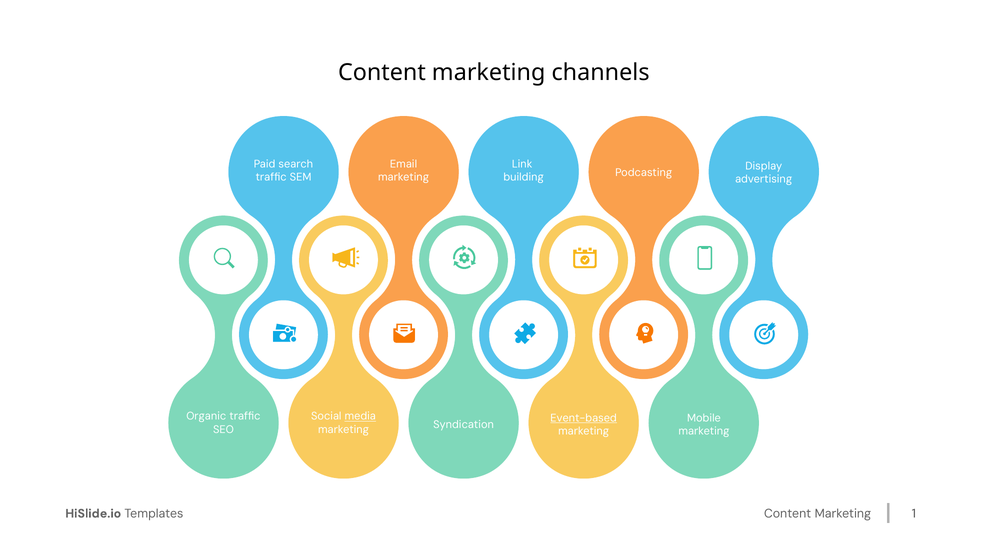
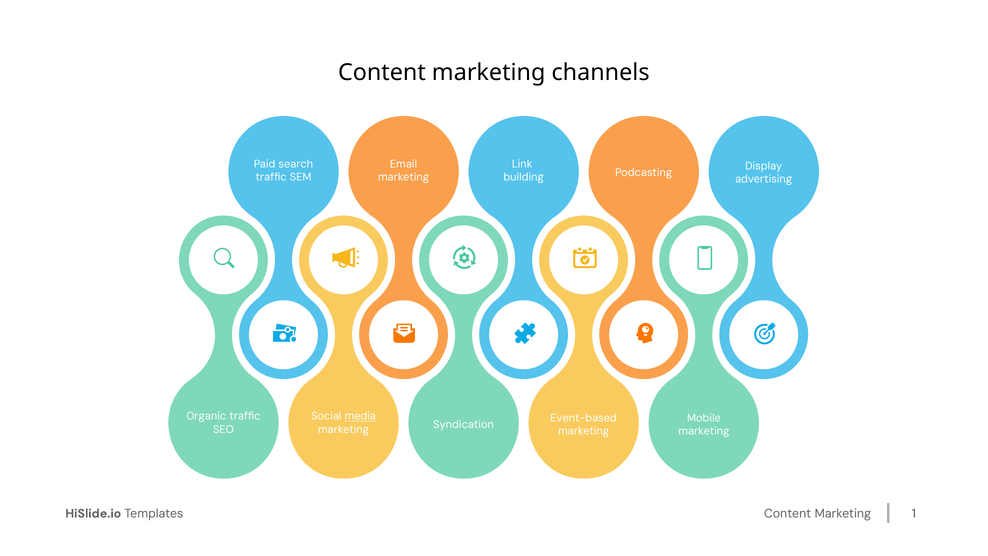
Event-based underline: present -> none
